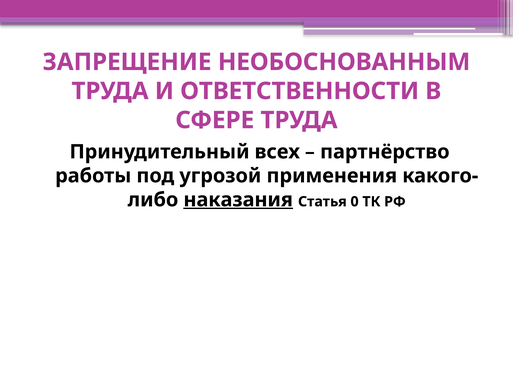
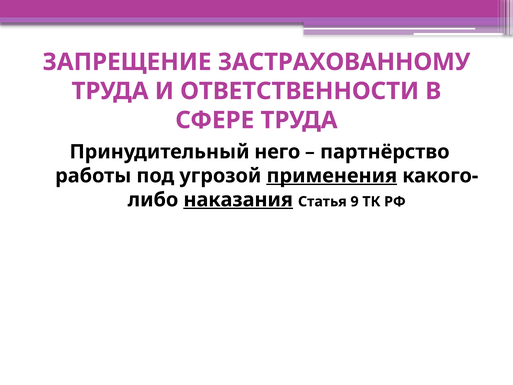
НЕОБОСНОВАННЫМ: НЕОБОСНОВАННЫМ -> ЗАСТРАХОВАННОМУ
всех: всех -> него
применения underline: none -> present
0: 0 -> 9
